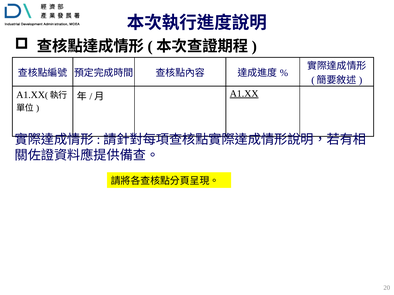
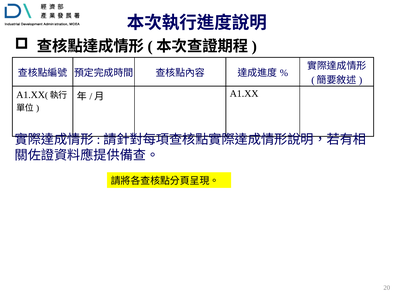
A1.XX underline: present -> none
